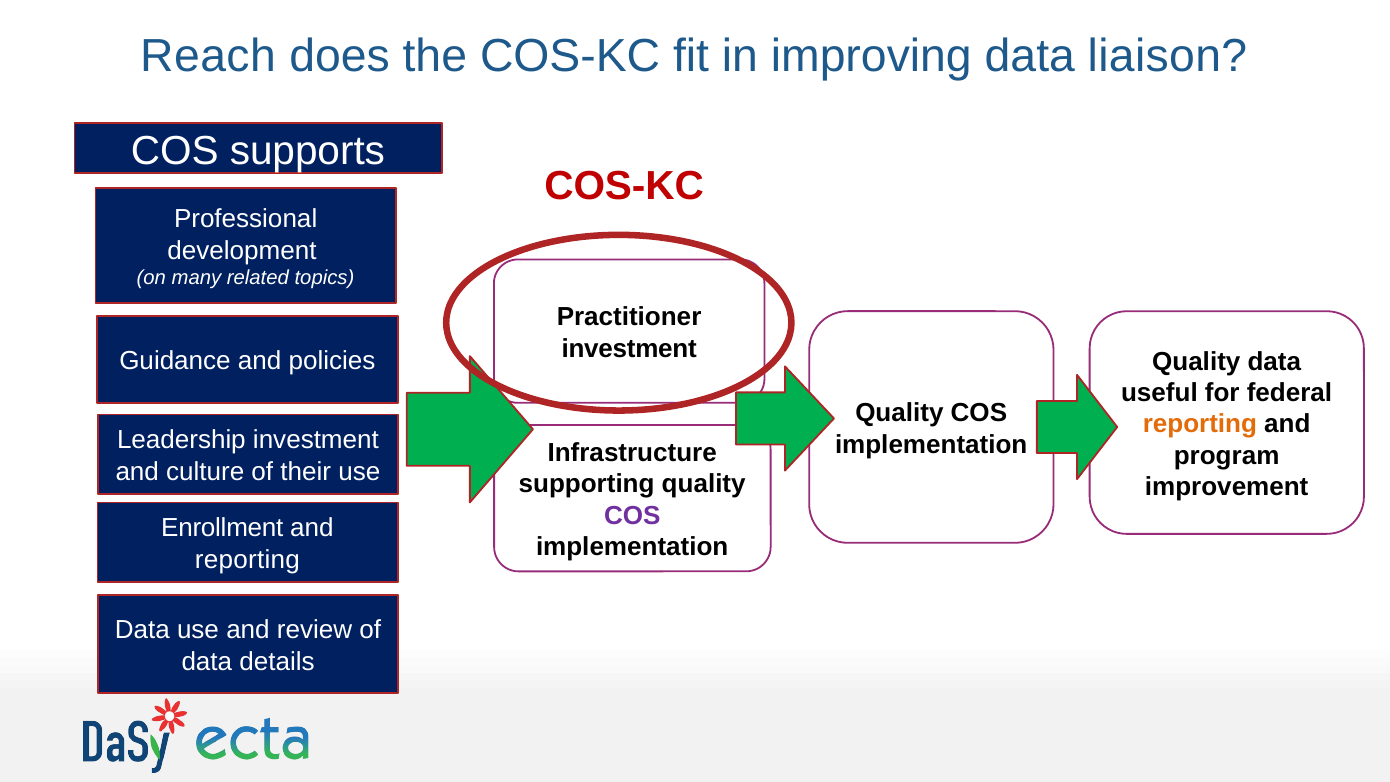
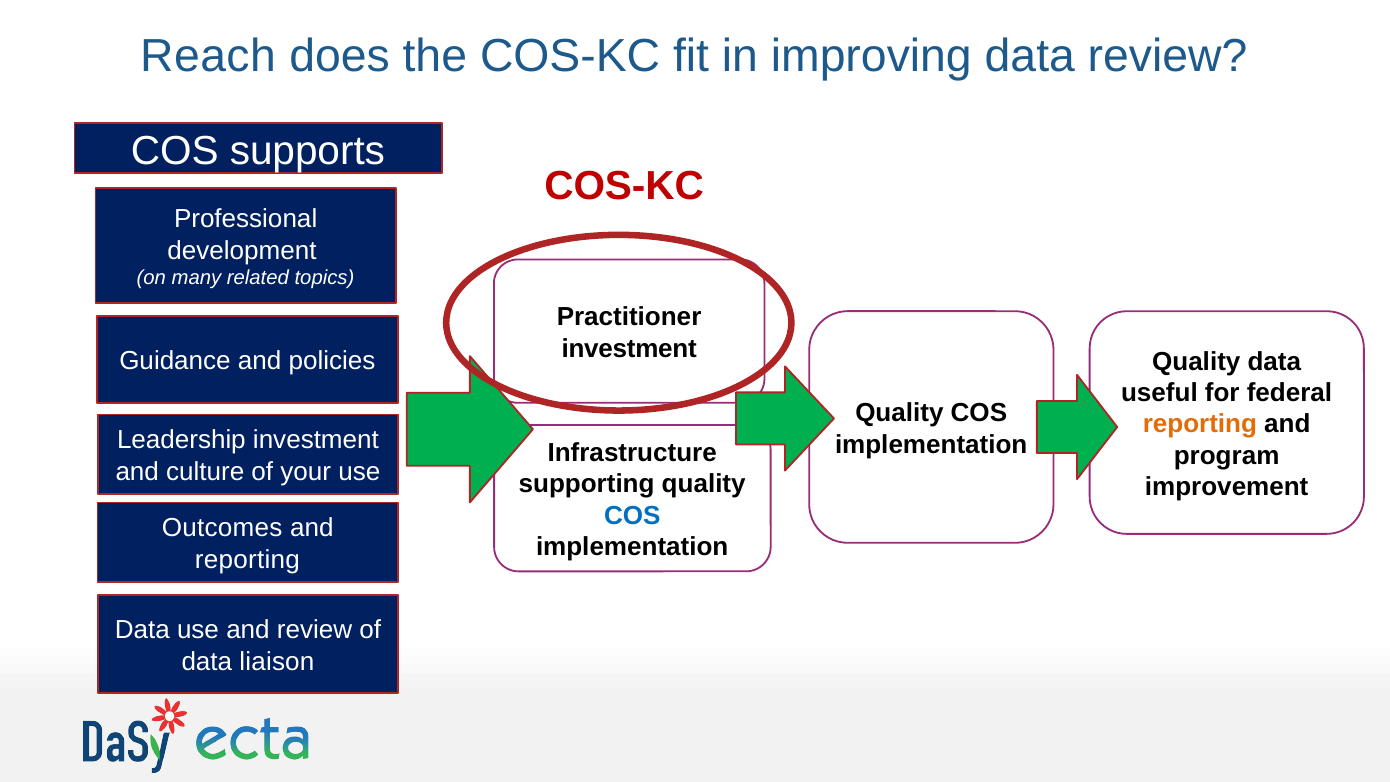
data liaison: liaison -> review
their: their -> your
COS at (632, 516) colour: purple -> blue
Enrollment: Enrollment -> Outcomes
details: details -> liaison
